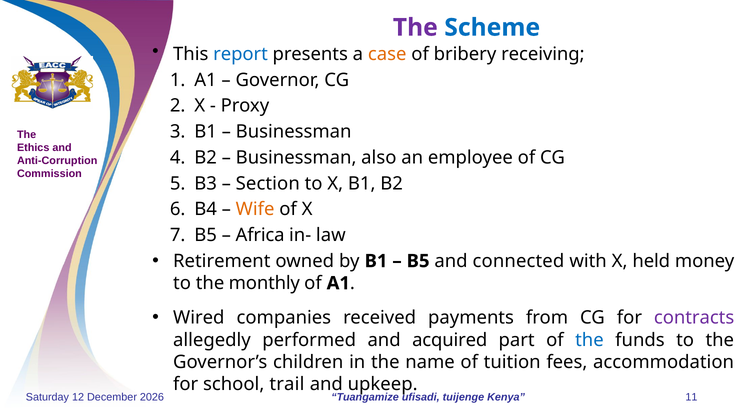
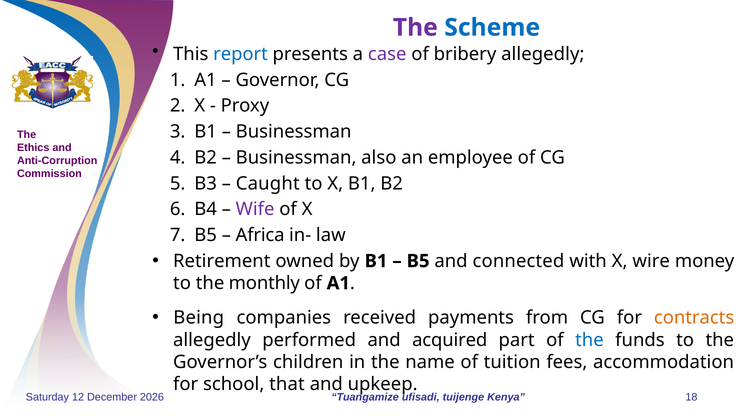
case colour: orange -> purple
bribery receiving: receiving -> allegedly
Section: Section -> Caught
Wife colour: orange -> purple
held: held -> wire
Wired: Wired -> Being
contracts colour: purple -> orange
trail: trail -> that
11: 11 -> 18
